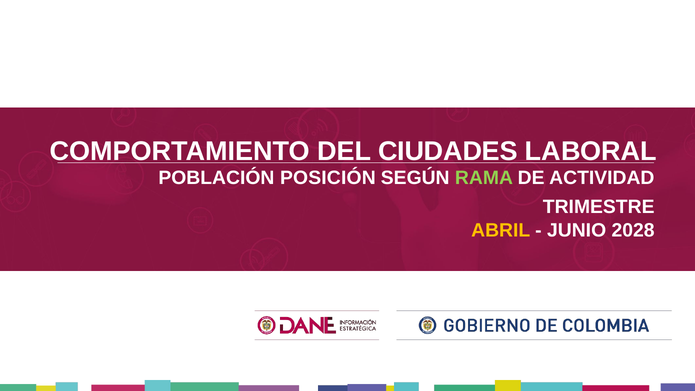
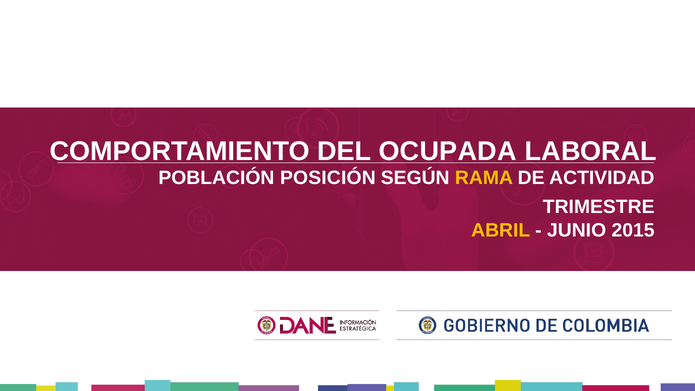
CIUDADES: CIUDADES -> OCUPADA
RAMA colour: light green -> yellow
2028: 2028 -> 2015
